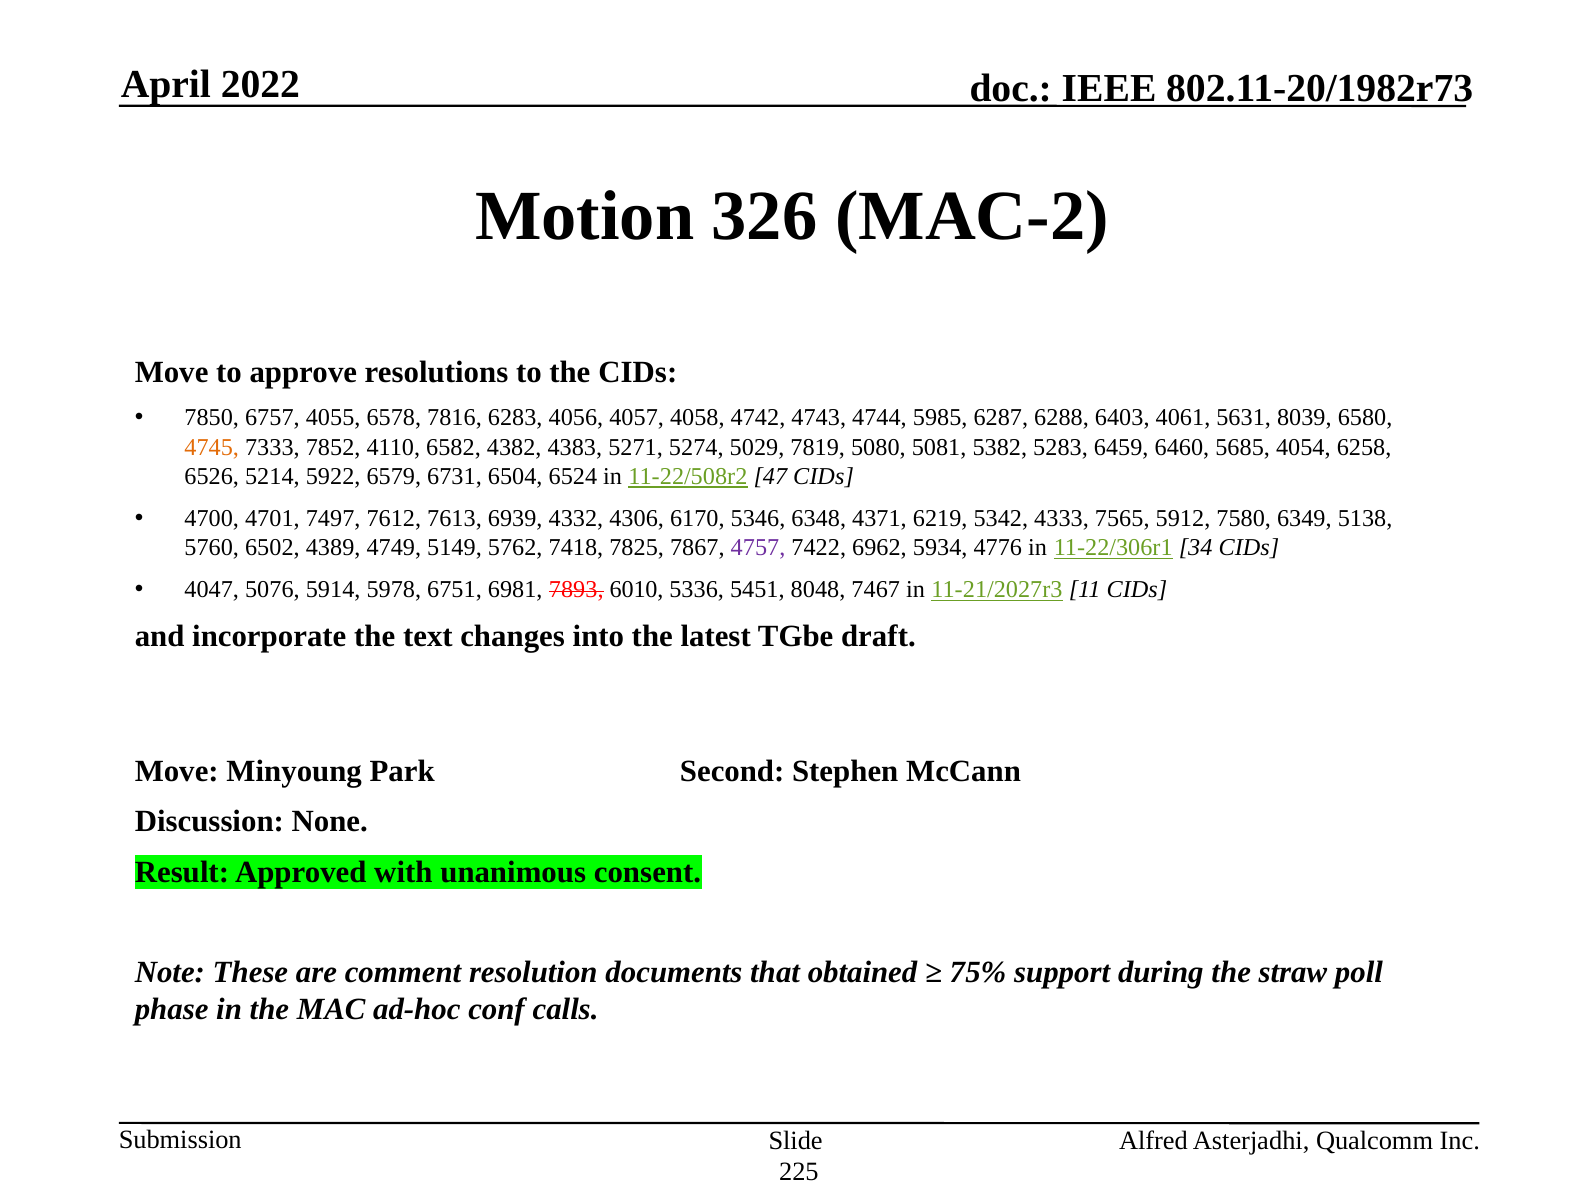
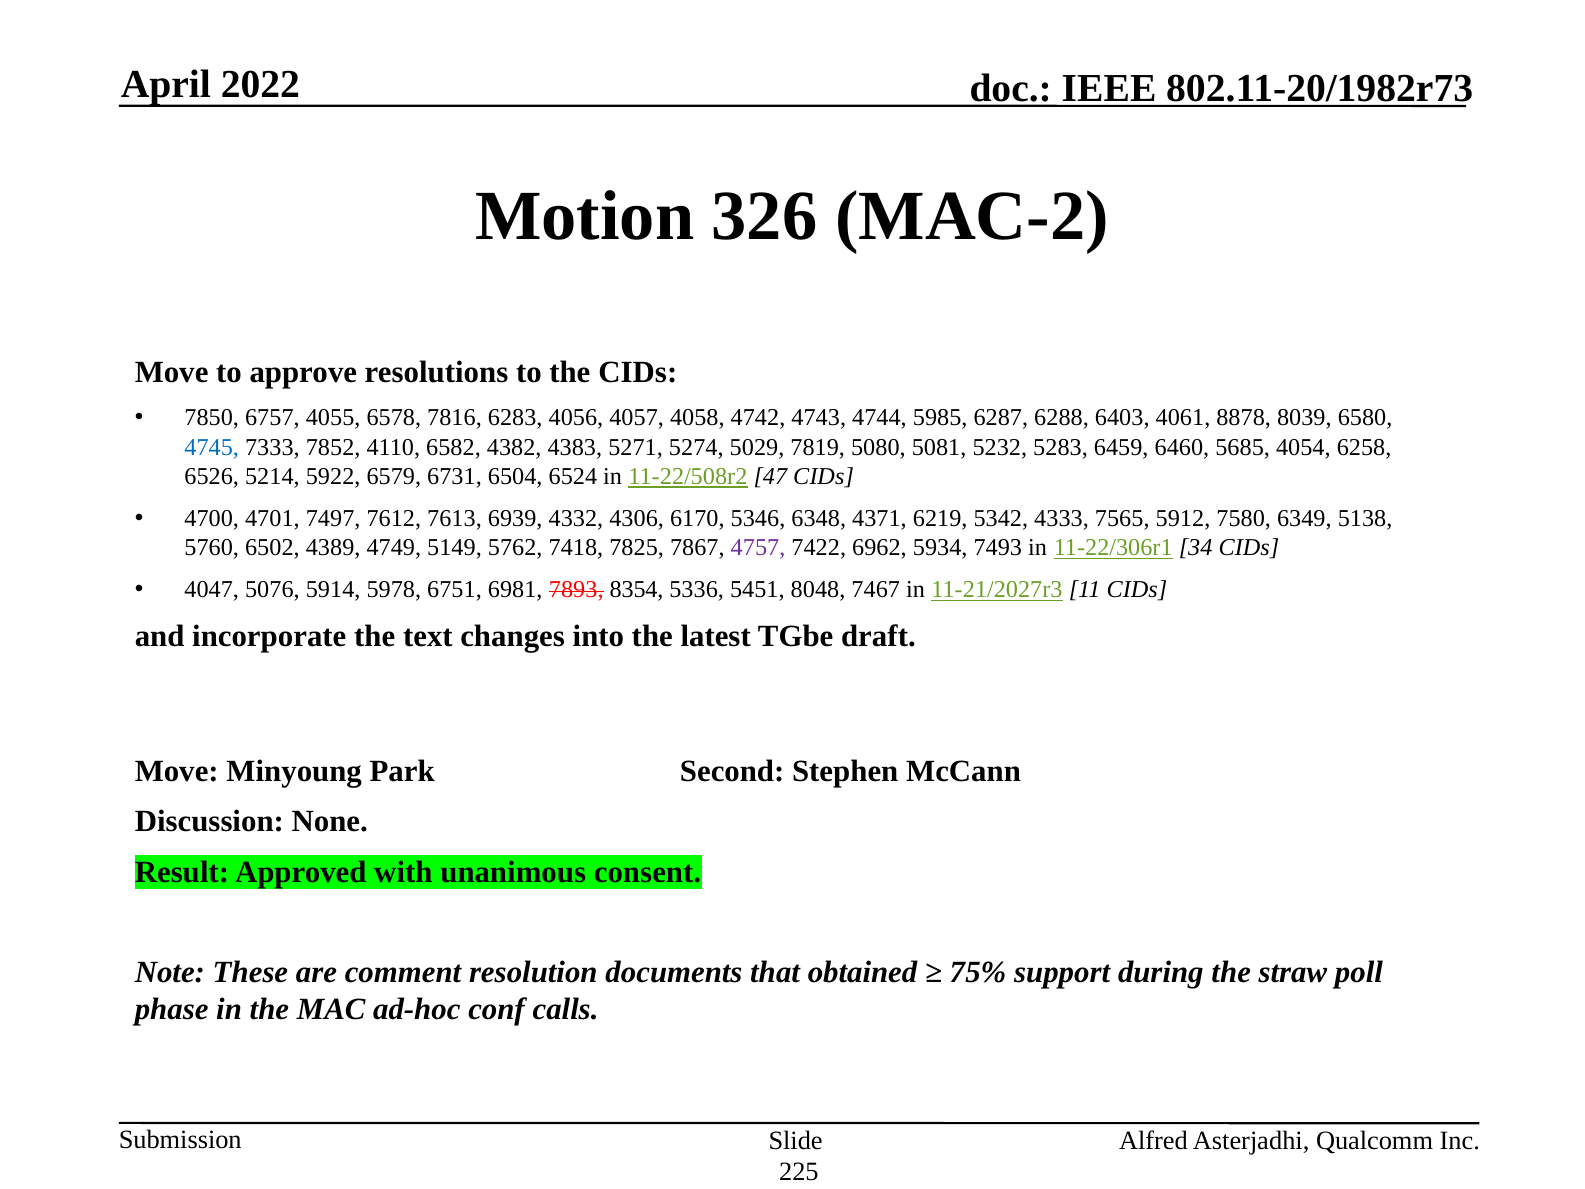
5631: 5631 -> 8878
4745 colour: orange -> blue
5382: 5382 -> 5232
4776: 4776 -> 7493
6010: 6010 -> 8354
